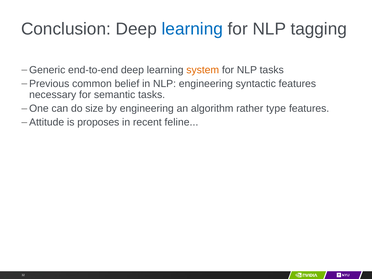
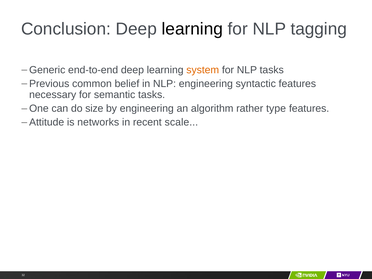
learning at (192, 29) colour: blue -> black
proposes: proposes -> networks
feline: feline -> scale
